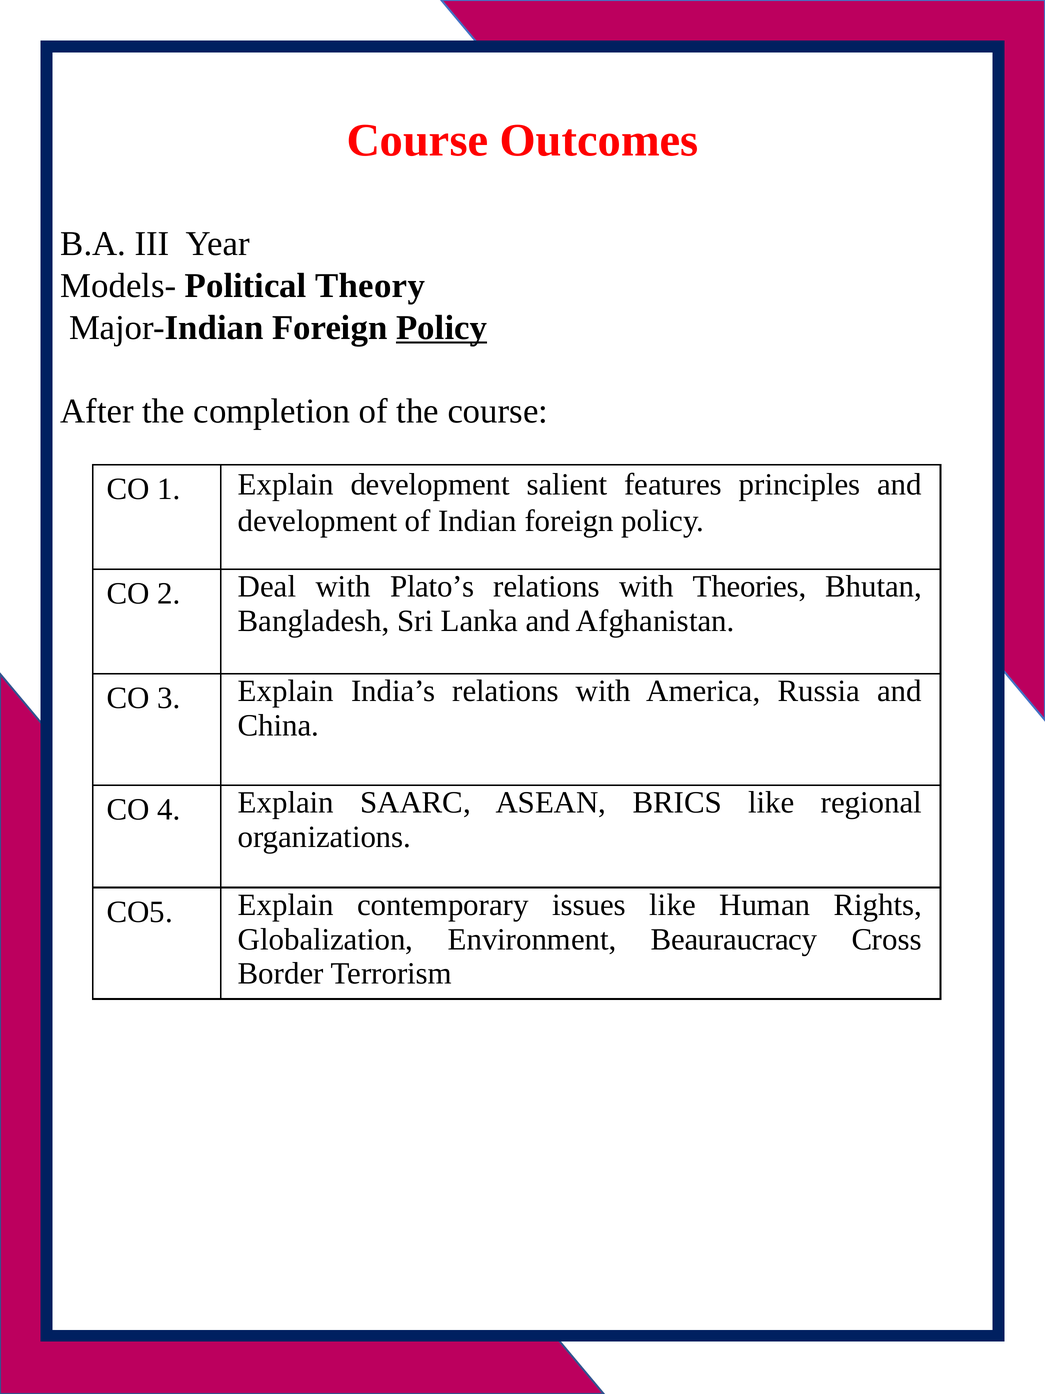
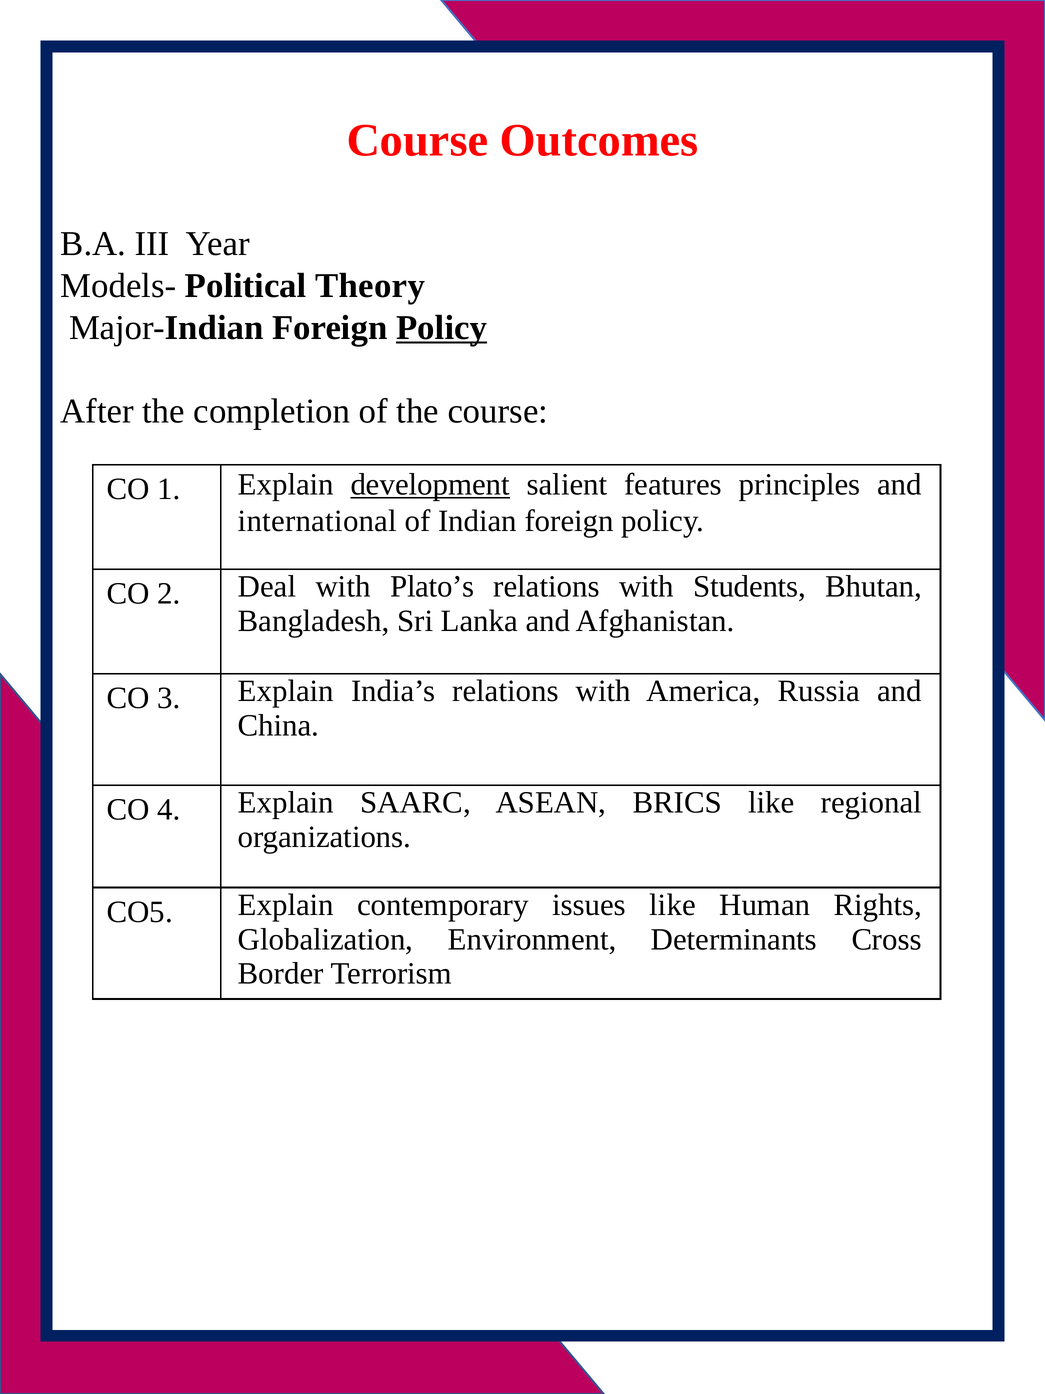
development at (430, 484) underline: none -> present
development at (318, 521): development -> international
Theories: Theories -> Students
Beauraucracy: Beauraucracy -> Determinants
